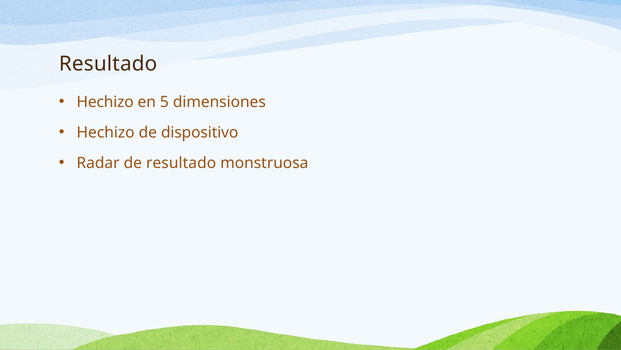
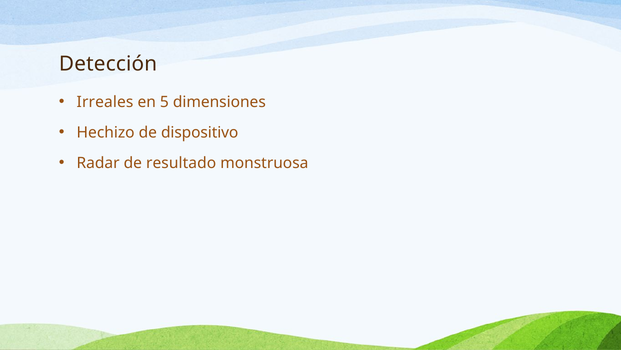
Resultado at (108, 64): Resultado -> Detección
Hechizo at (105, 102): Hechizo -> Irreales
